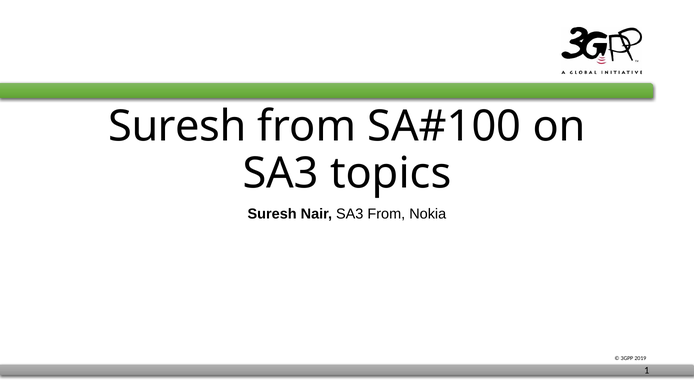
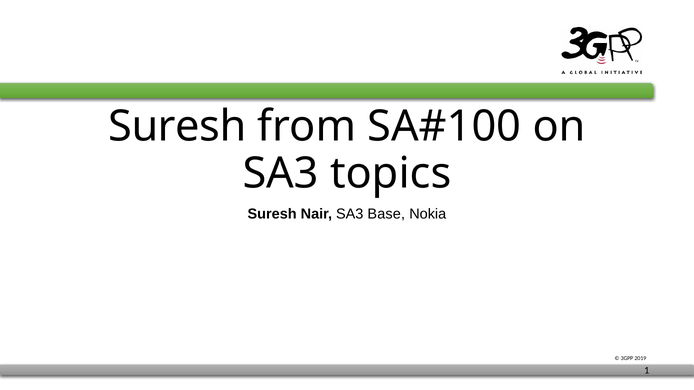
SA3 From: From -> Base
